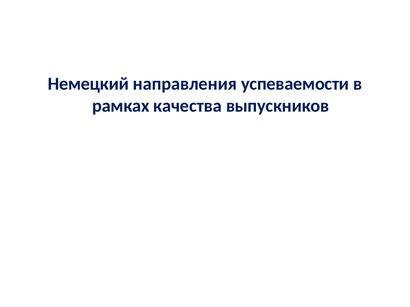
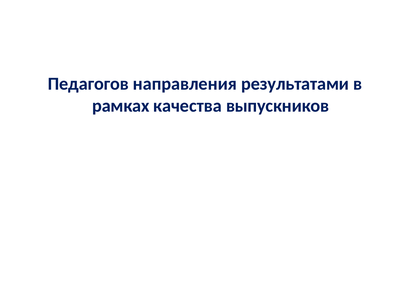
Немецкий: Немецкий -> Педагогов
успеваемости: успеваемости -> результатами
